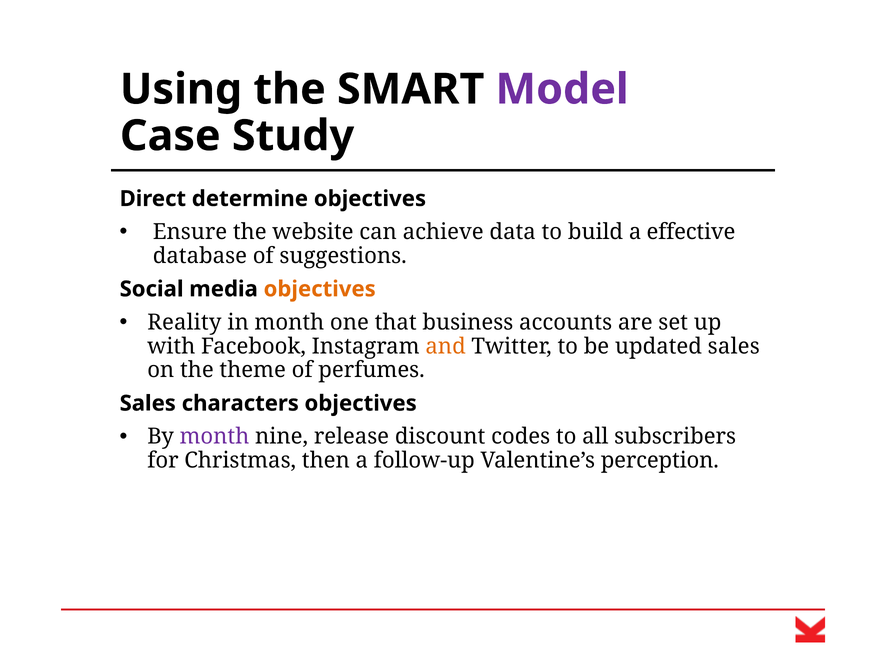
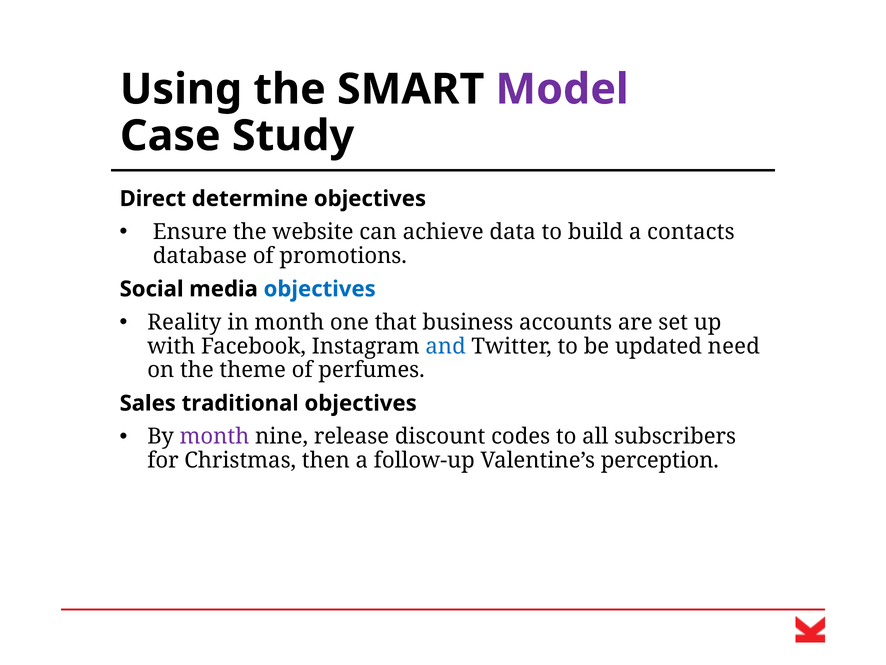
effective: effective -> contacts
suggestions: suggestions -> promotions
objectives at (320, 289) colour: orange -> blue
and colour: orange -> blue
updated sales: sales -> need
characters: characters -> traditional
